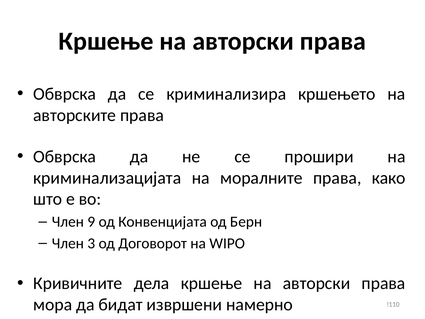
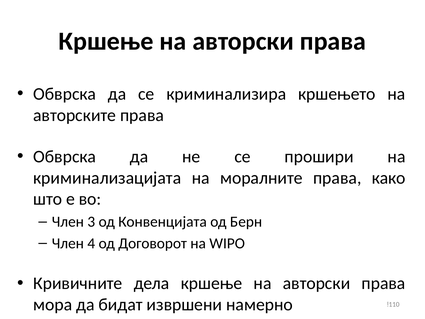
9: 9 -> 3
3: 3 -> 4
